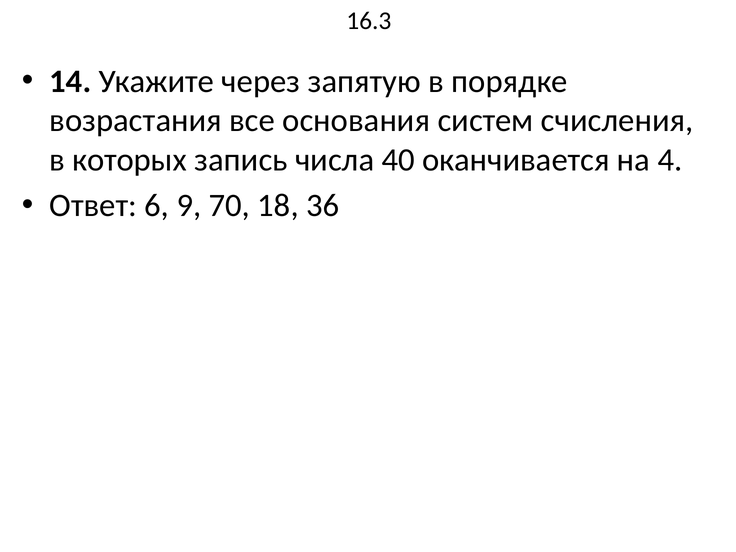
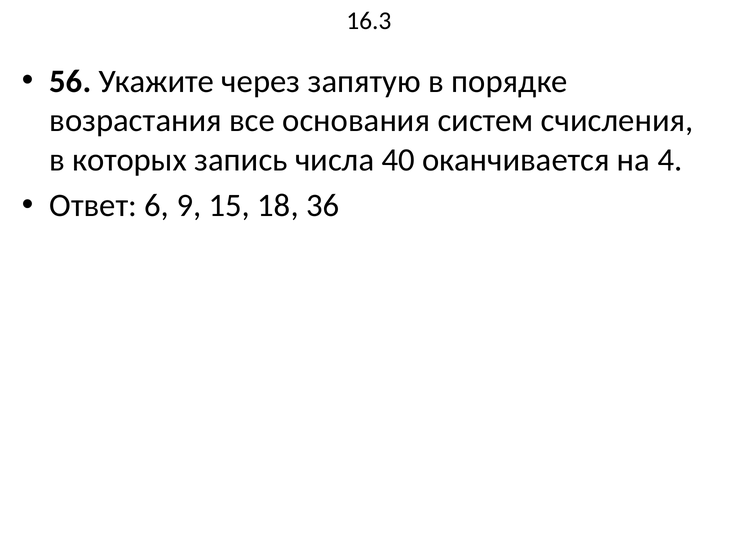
14: 14 -> 56
70: 70 -> 15
